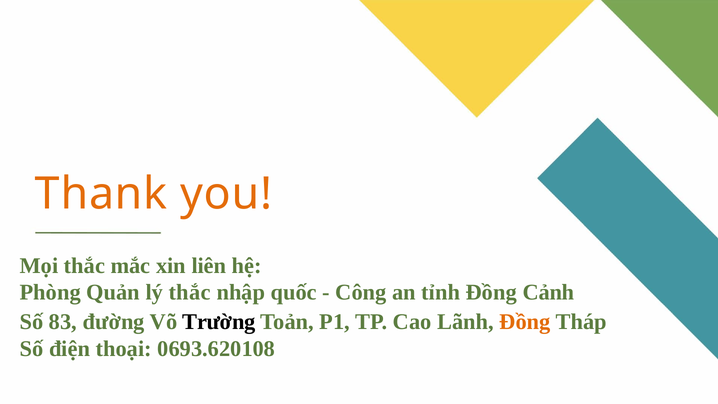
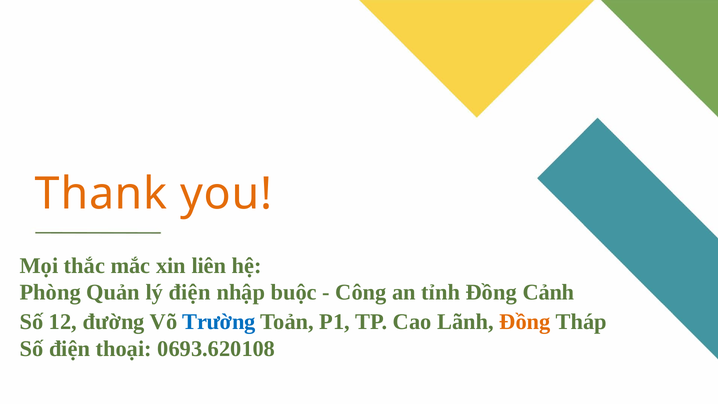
lý thắc: thắc -> điện
quốc: quốc -> buộc
83: 83 -> 12
Trường colour: black -> blue
